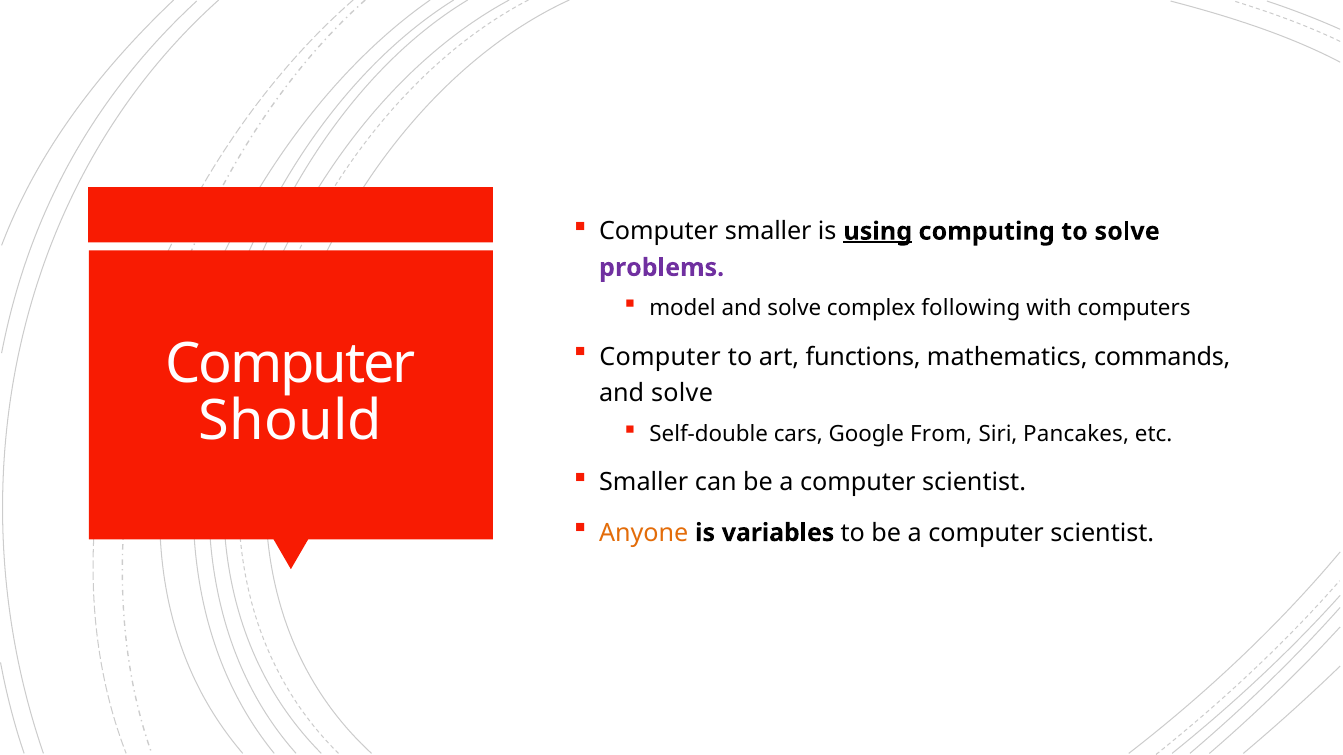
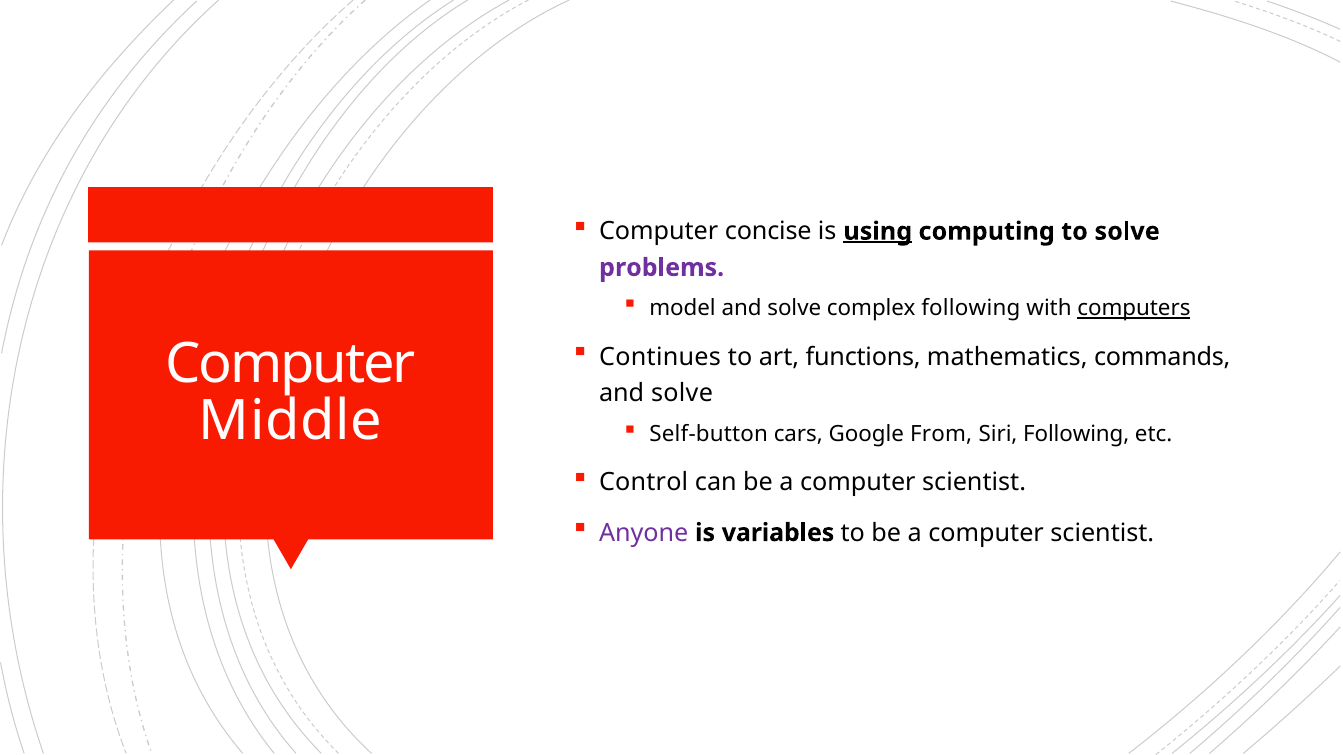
Computer smaller: smaller -> concise
computers underline: none -> present
Computer at (660, 357): Computer -> Continues
Should: Should -> Middle
Self-double: Self-double -> Self-button
Siri Pancakes: Pancakes -> Following
Smaller at (644, 483): Smaller -> Control
Anyone colour: orange -> purple
